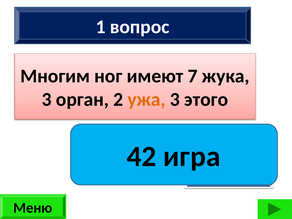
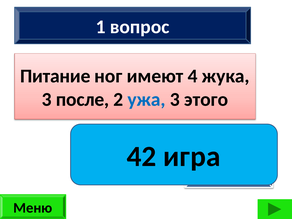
Многим: Многим -> Питание
7: 7 -> 4
орган: орган -> после
ужа at (147, 99) colour: orange -> blue
